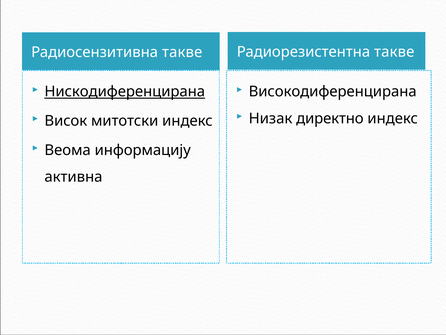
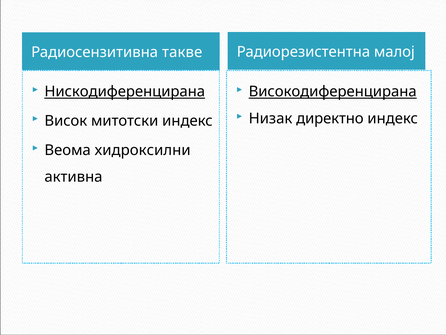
Радиорезистентна такве: такве -> малој
Високодиференцирана underline: none -> present
информацију: информацију -> хидроксилни
